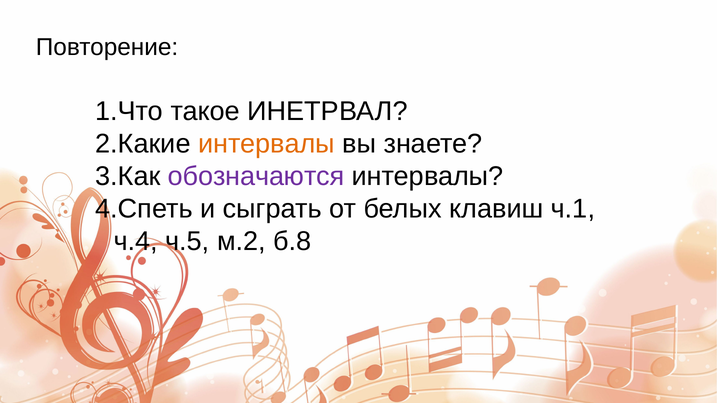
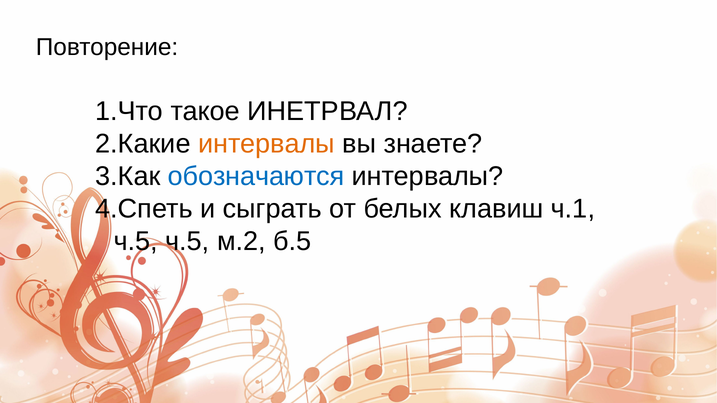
обозначаются colour: purple -> blue
ч.4 at (136, 242): ч.4 -> ч.5
б.8: б.8 -> б.5
